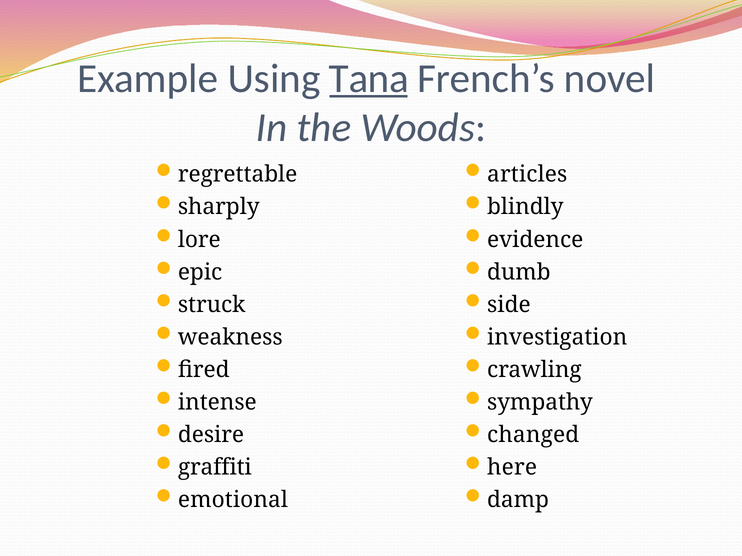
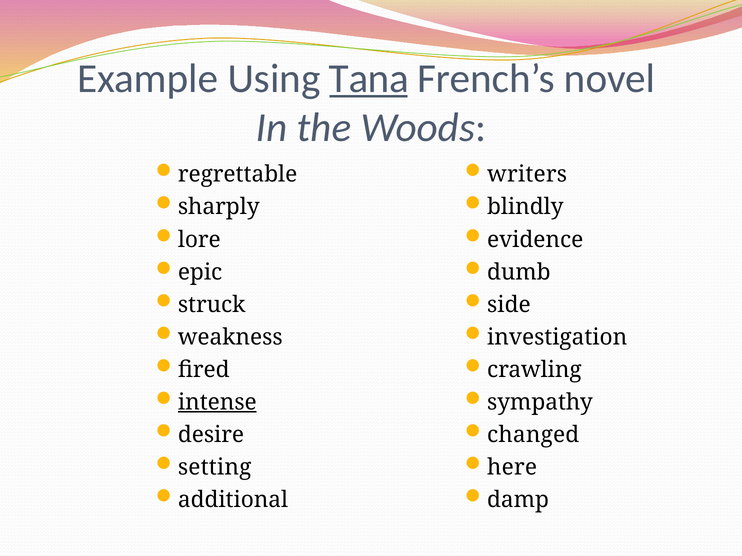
articles: articles -> writers
intense underline: none -> present
graffiti: graffiti -> setting
emotional: emotional -> additional
